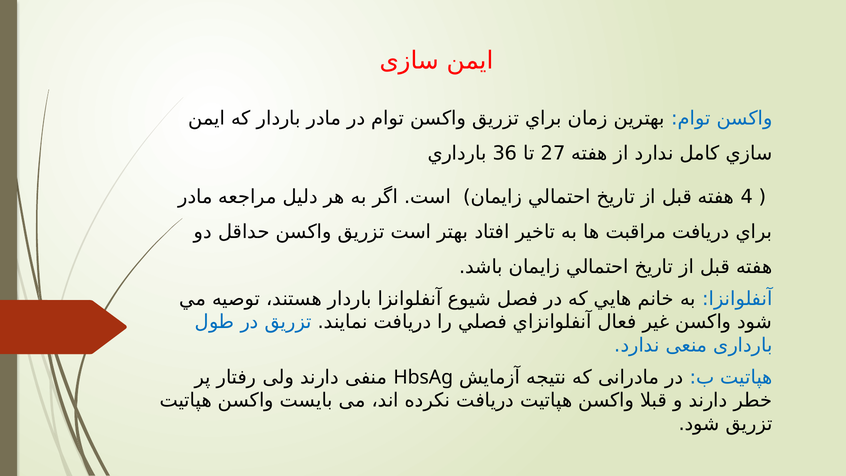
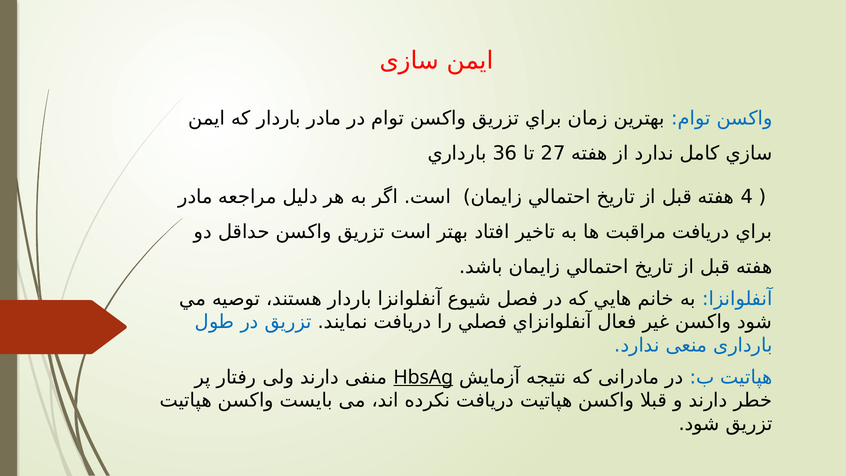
HbsAg underline: none -> present
